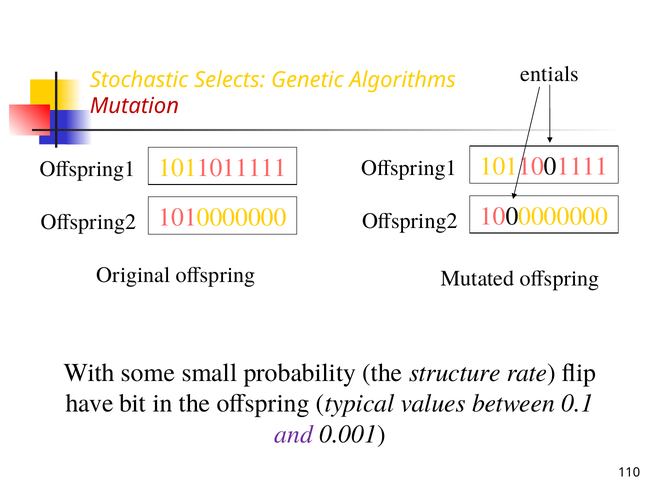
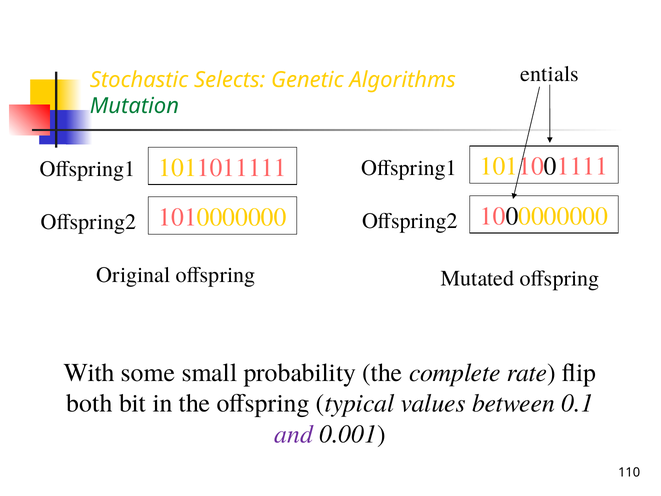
Mutation colour: red -> green
structure: structure -> complete
have: have -> both
